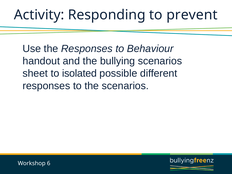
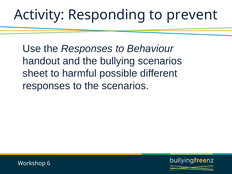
isolated: isolated -> harmful
